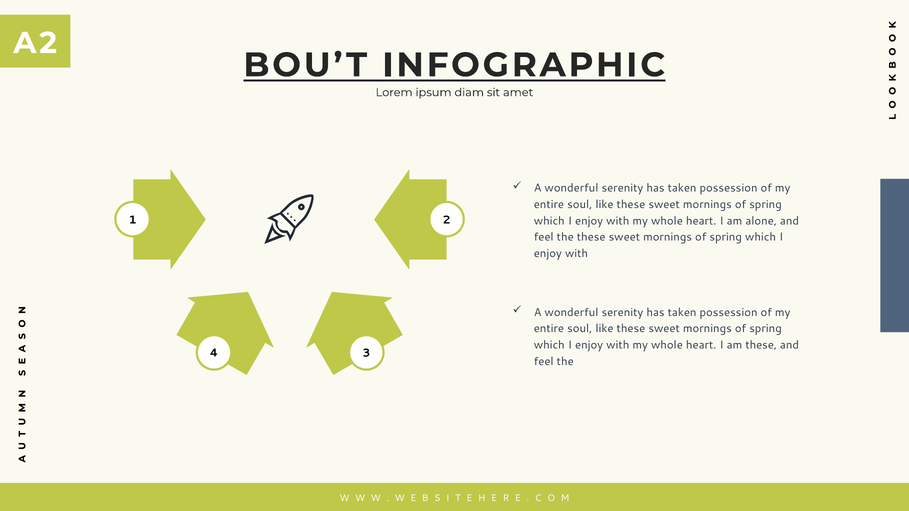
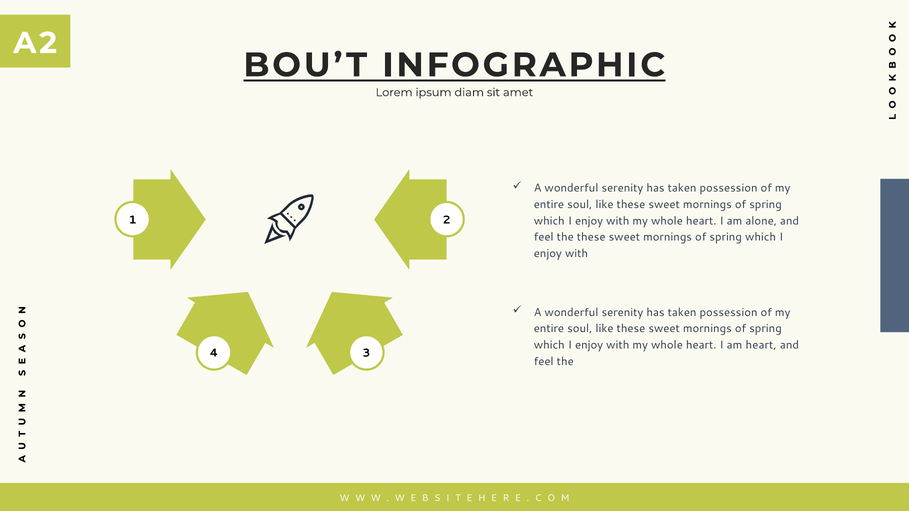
am these: these -> heart
